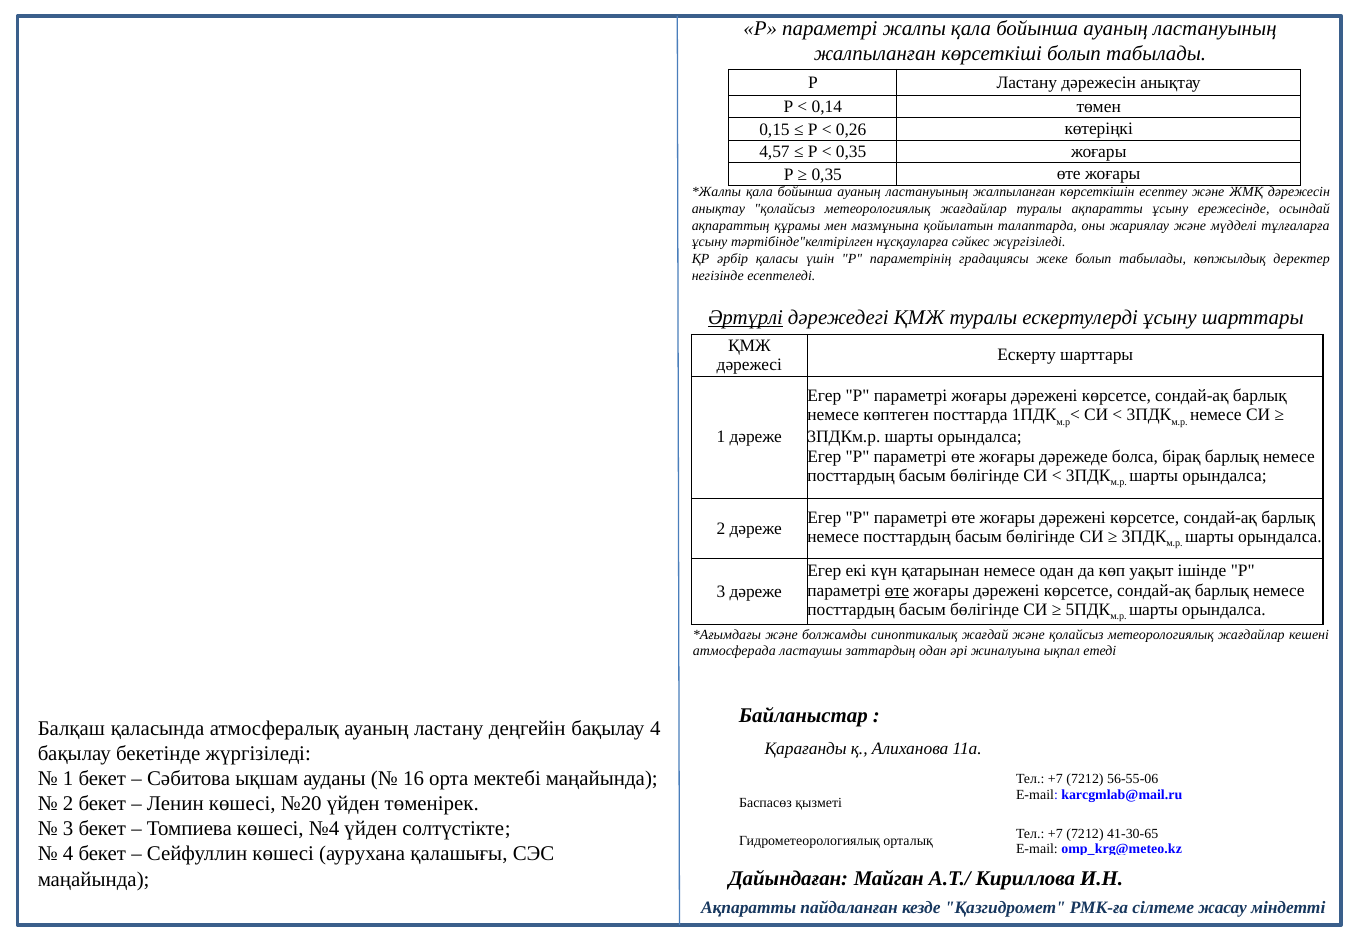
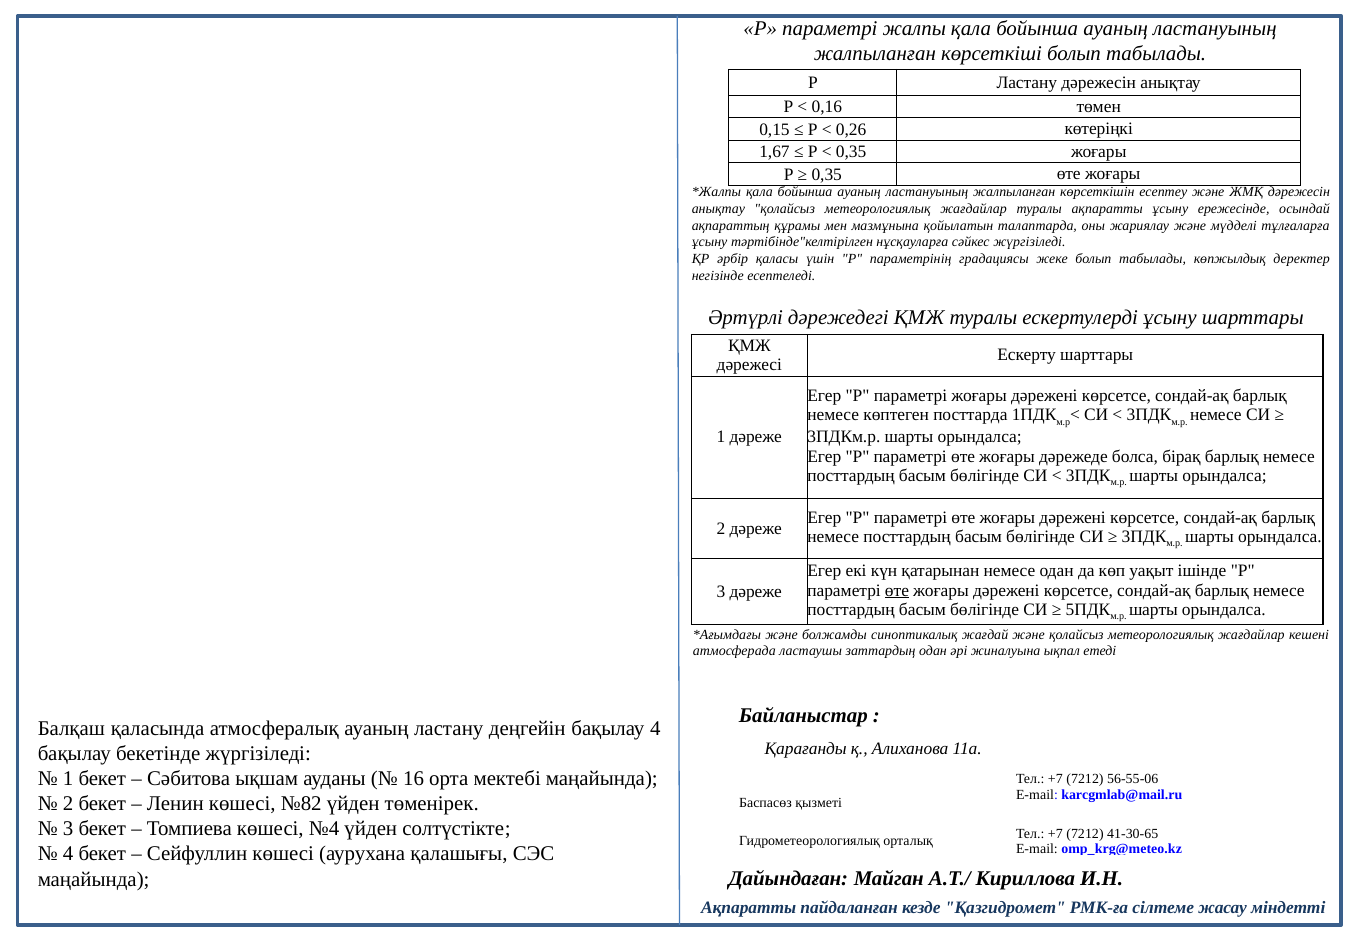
0,14: 0,14 -> 0,16
4,57: 4,57 -> 1,67
Әртүрлі underline: present -> none
№20: №20 -> №82
